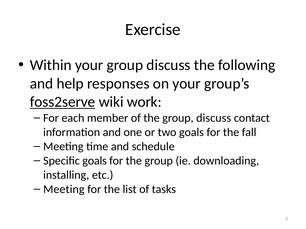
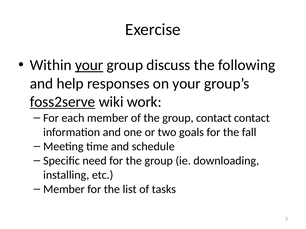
your at (89, 65) underline: none -> present
the group discuss: discuss -> contact
Specific goals: goals -> need
Meeting at (64, 190): Meeting -> Member
